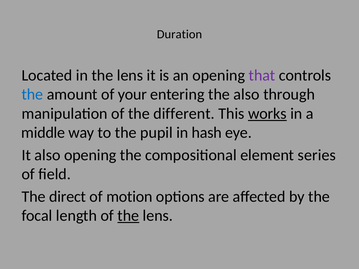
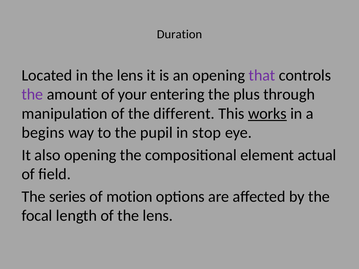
the at (32, 94) colour: blue -> purple
the also: also -> plus
middle: middle -> begins
hash: hash -> stop
series: series -> actual
direct: direct -> series
the at (128, 216) underline: present -> none
